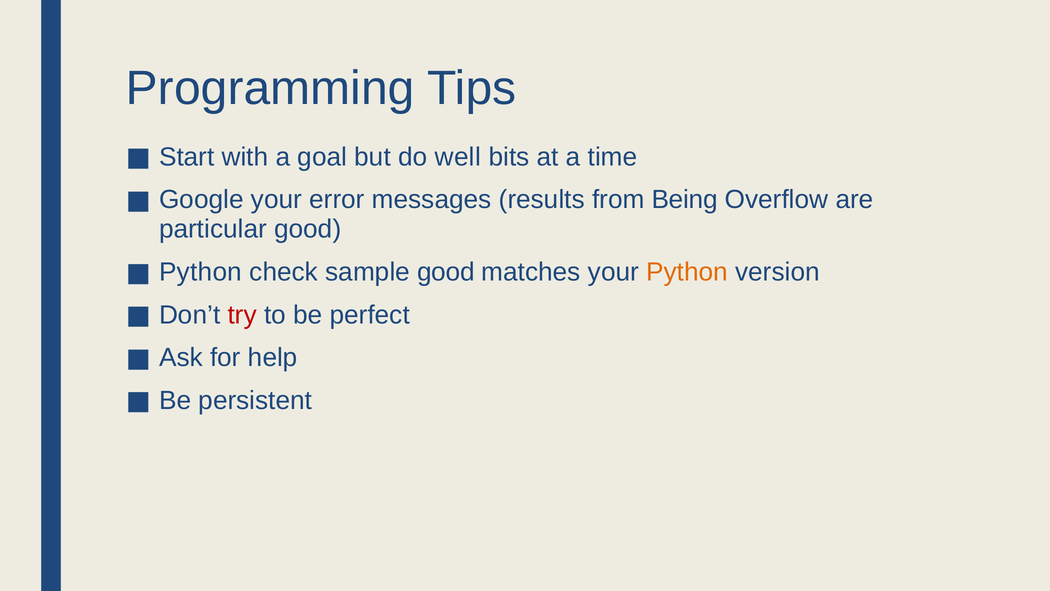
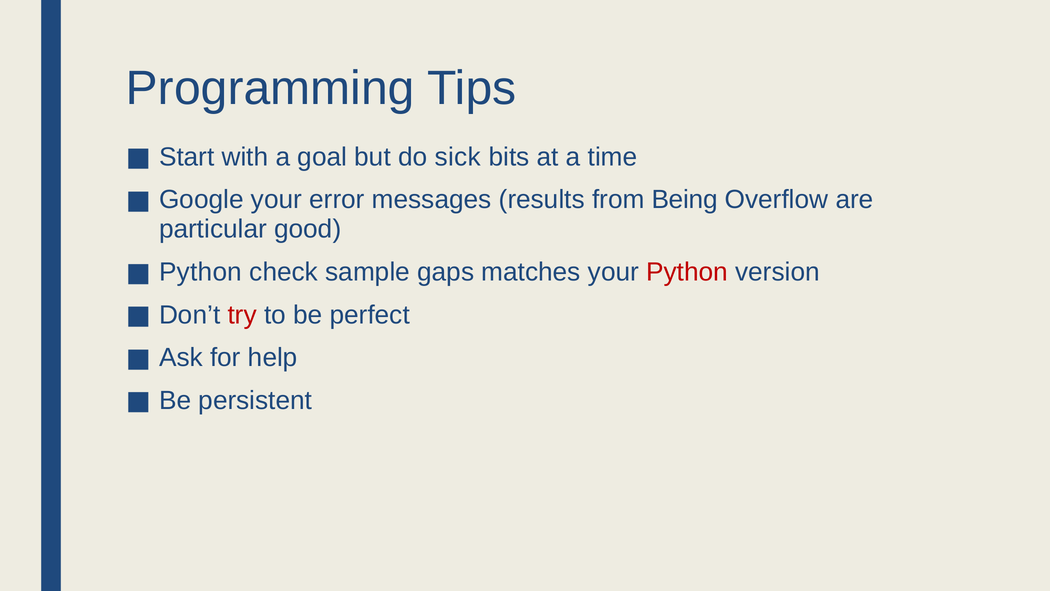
well: well -> sick
sample good: good -> gaps
Python at (687, 272) colour: orange -> red
